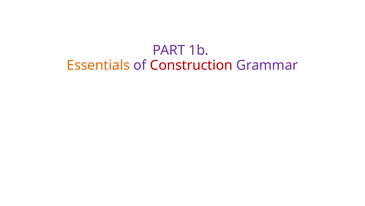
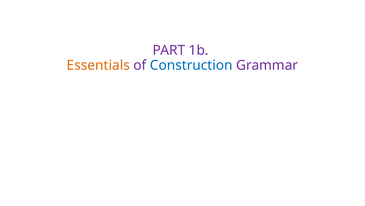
Construction colour: red -> blue
